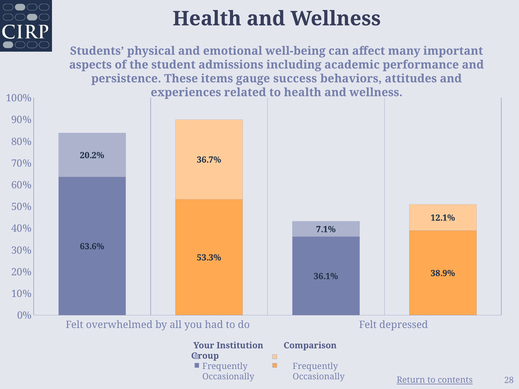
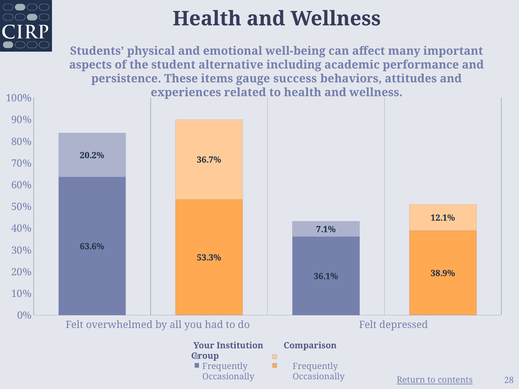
admissions: admissions -> alternative
